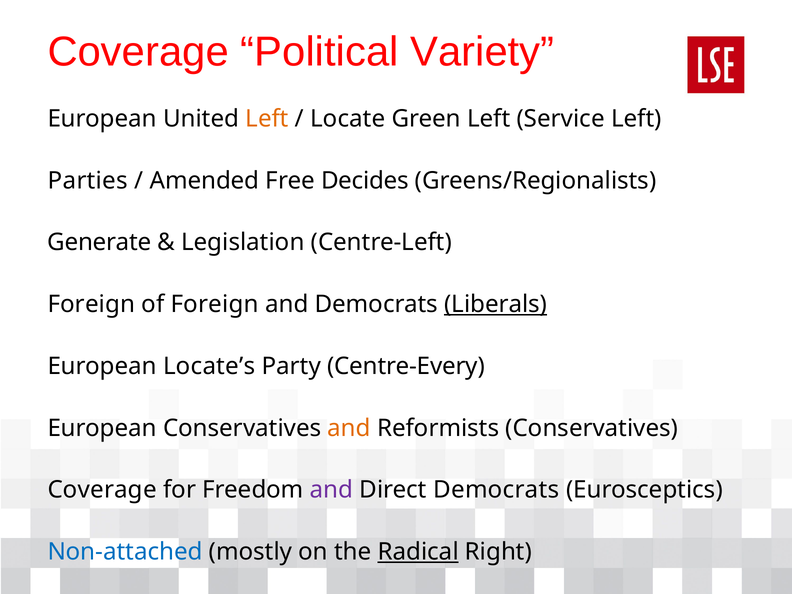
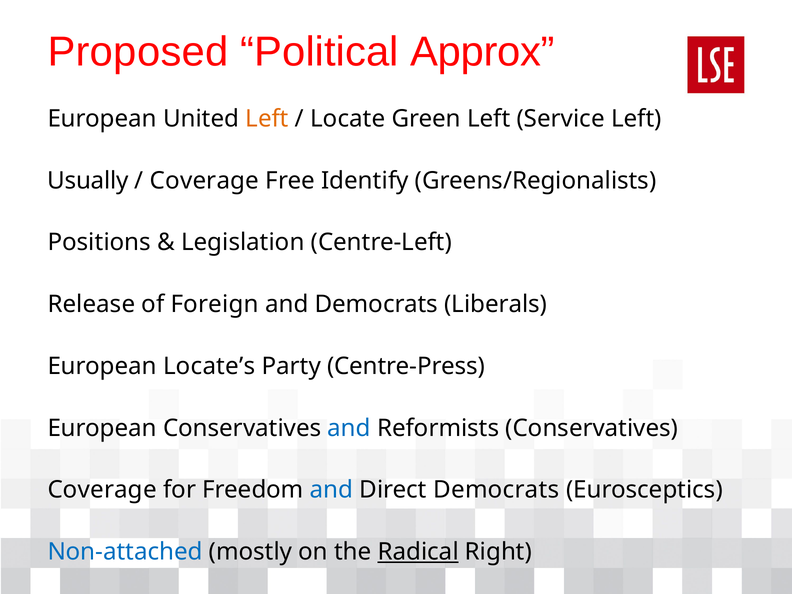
Coverage at (138, 52): Coverage -> Proposed
Variety: Variety -> Approx
Parties: Parties -> Usually
Amended at (205, 181): Amended -> Coverage
Decides: Decides -> Identify
Generate: Generate -> Positions
Foreign at (91, 304): Foreign -> Release
Liberals underline: present -> none
Centre-Every: Centre-Every -> Centre-Press
and at (349, 428) colour: orange -> blue
and at (331, 490) colour: purple -> blue
